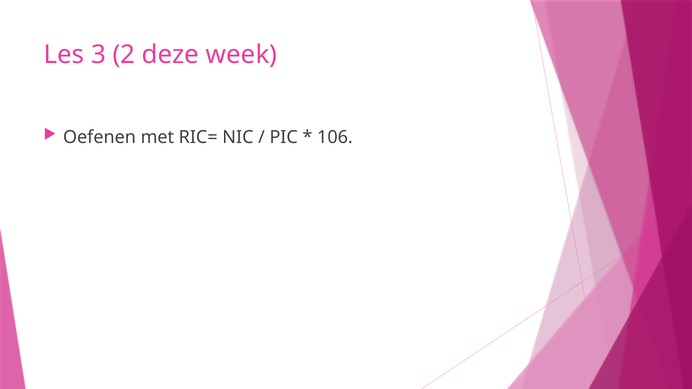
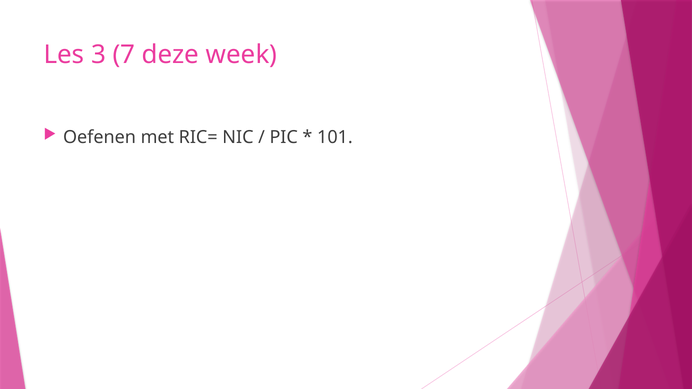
2: 2 -> 7
106: 106 -> 101
